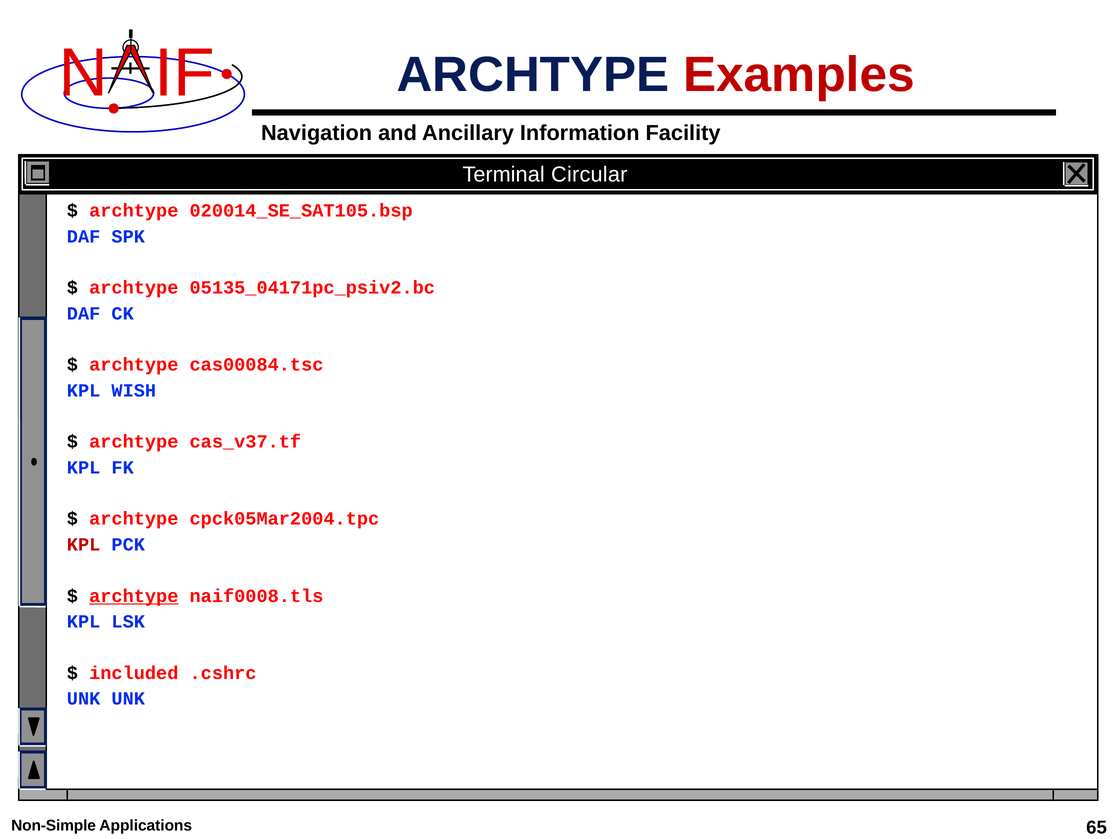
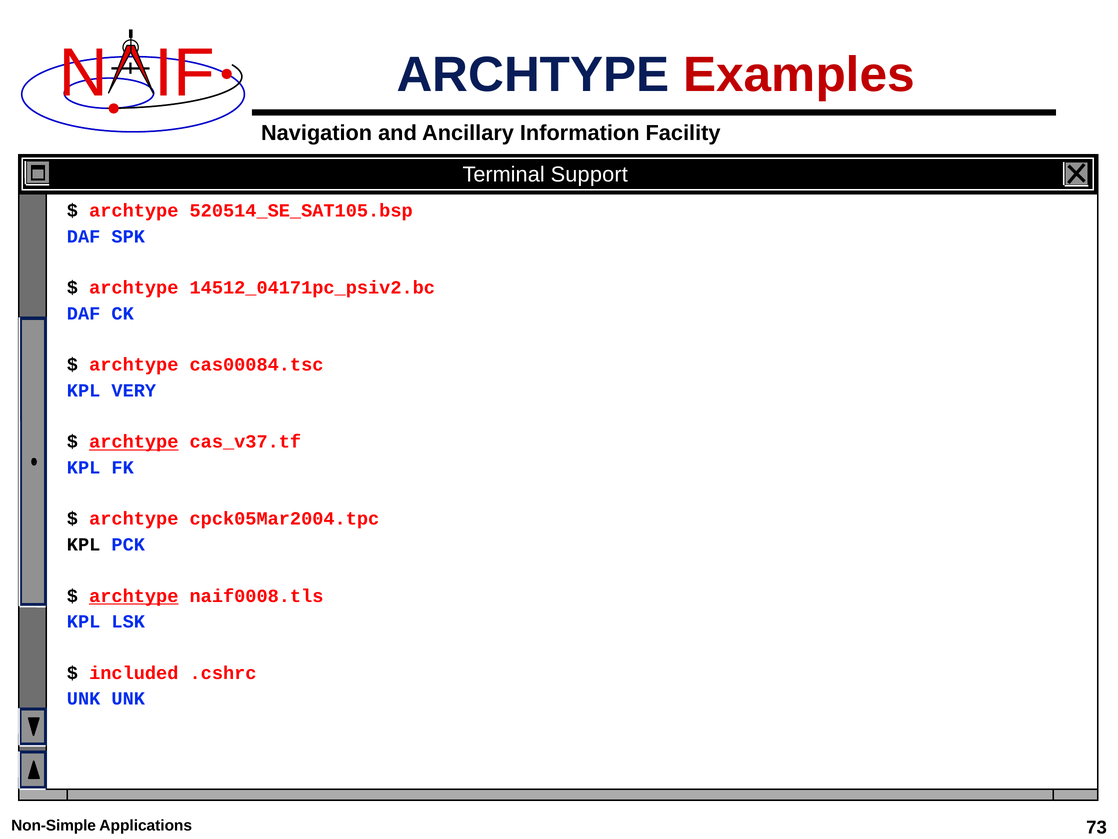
Circular: Circular -> Support
020014_SE_SAT105.bsp: 020014_SE_SAT105.bsp -> 520514_SE_SAT105.bsp
05135_04171pc_psiv2.bc: 05135_04171pc_psiv2.bc -> 14512_04171pc_psiv2.bc
WISH: WISH -> VERY
archtype at (134, 442) underline: none -> present
KPL at (84, 544) colour: red -> black
65: 65 -> 73
